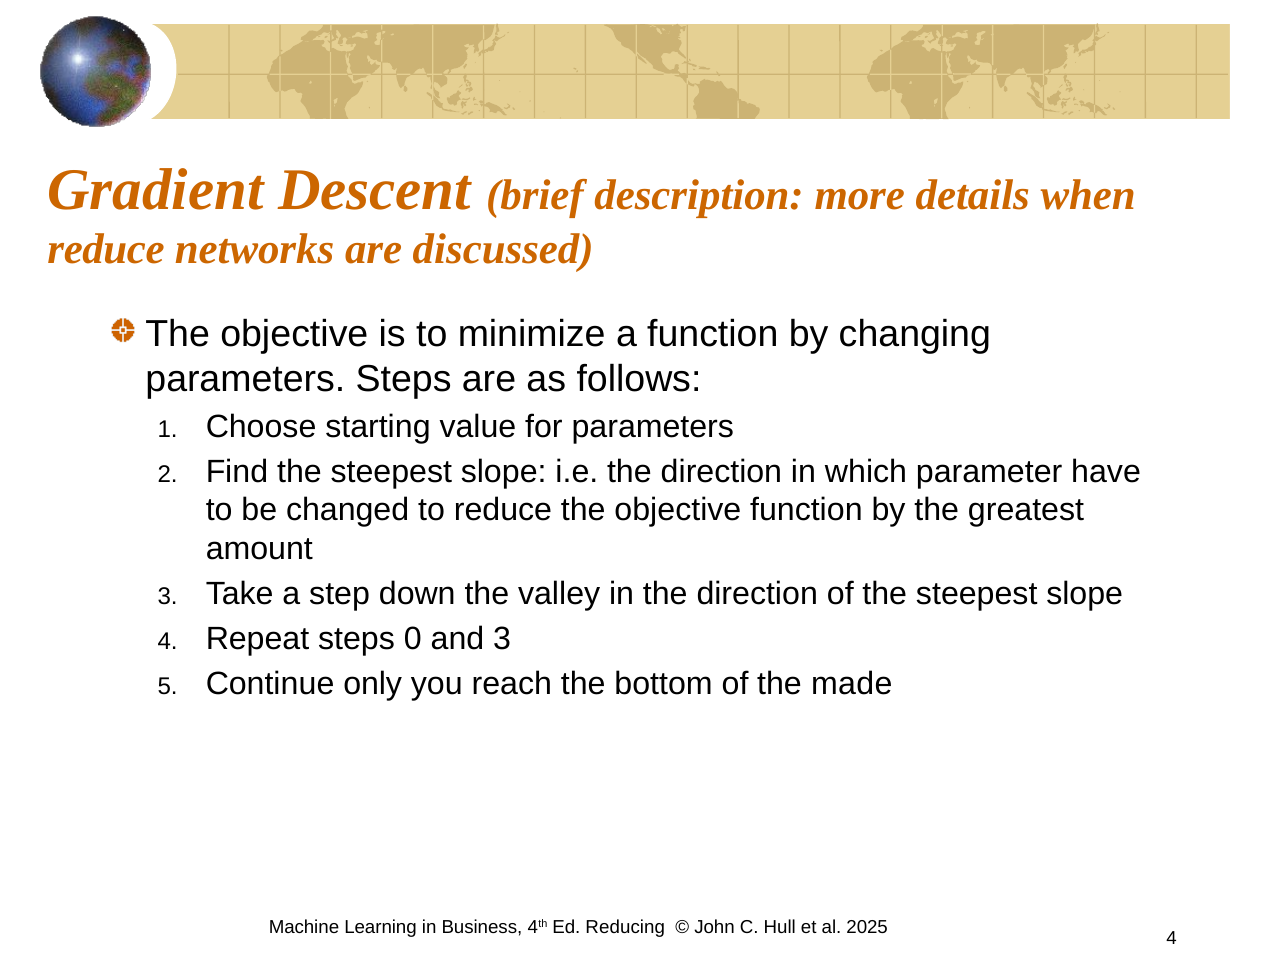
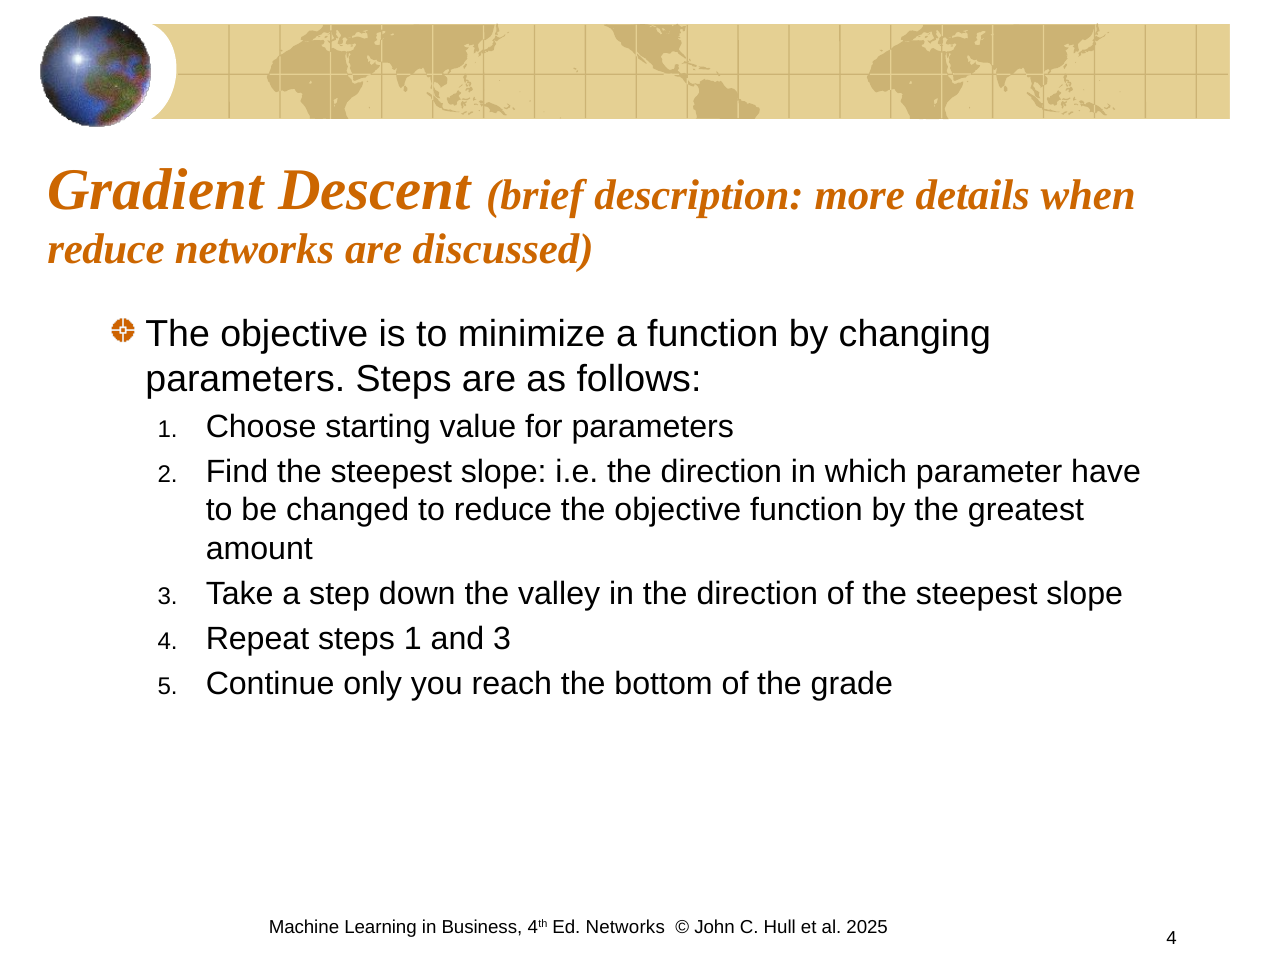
steps 0: 0 -> 1
made: made -> grade
Ed Reducing: Reducing -> Networks
